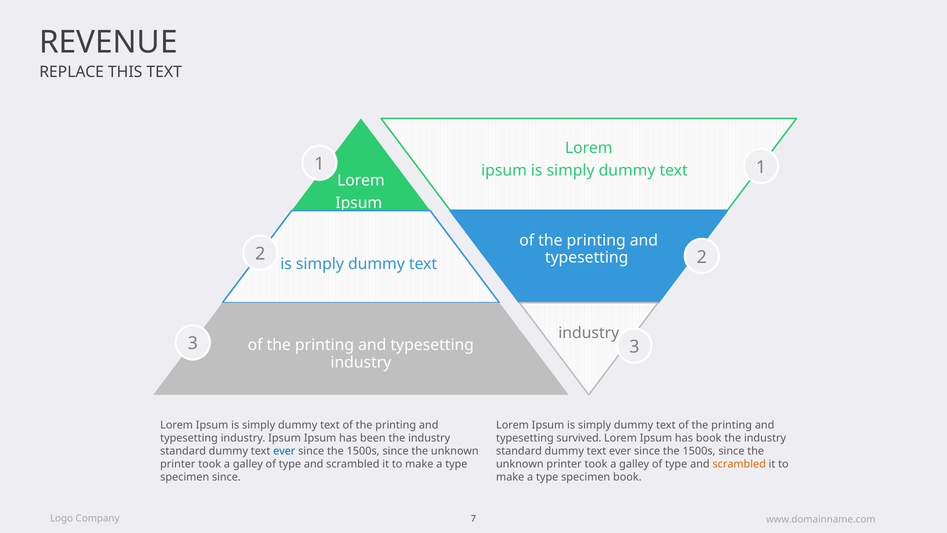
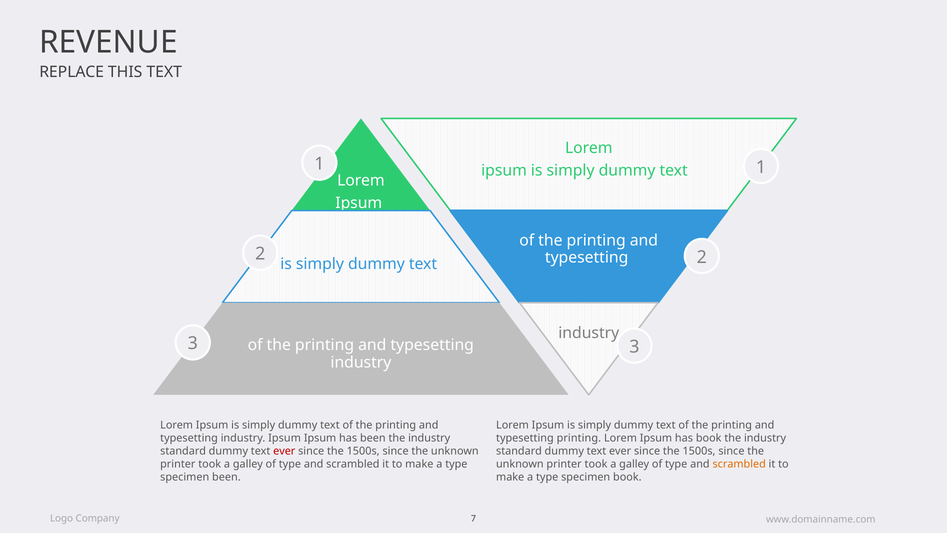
typesetting survived: survived -> printing
ever at (284, 451) colour: blue -> red
specimen since: since -> been
